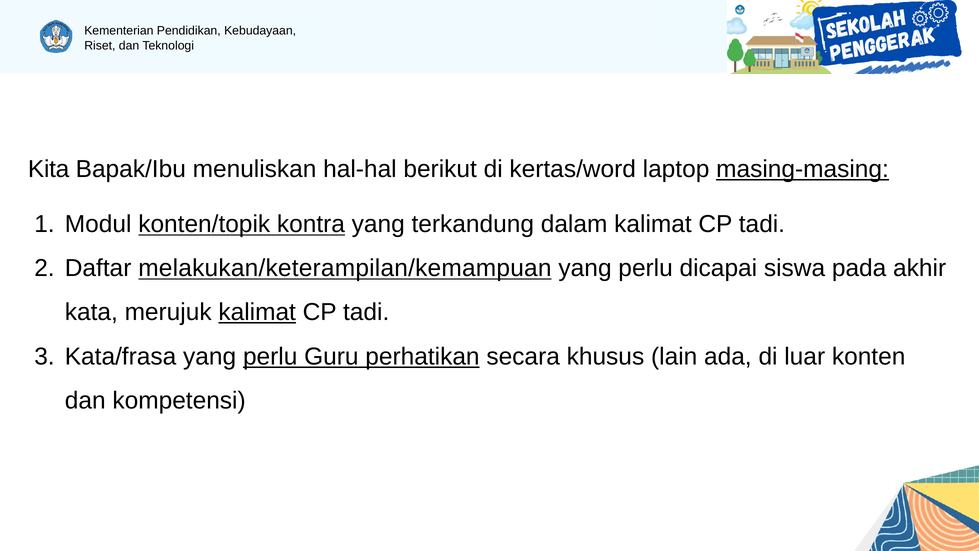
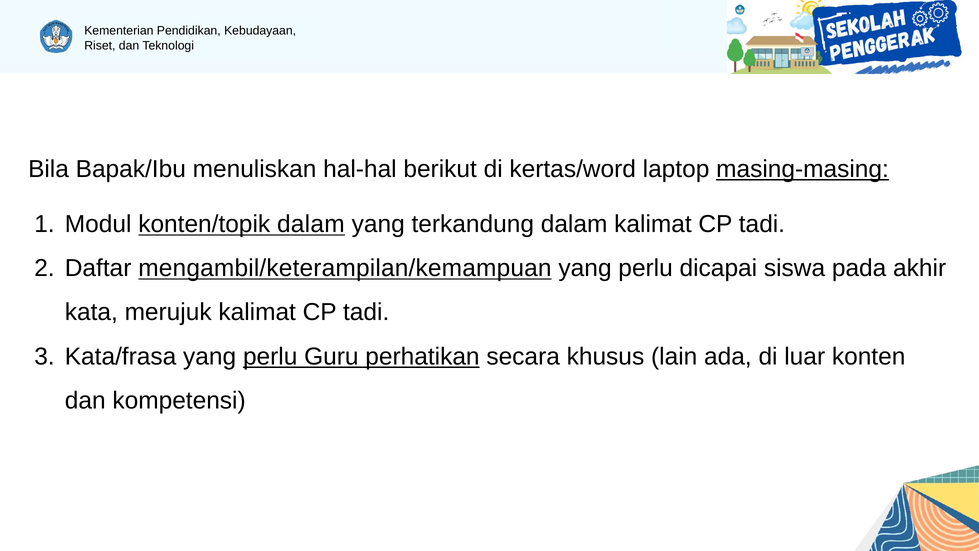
Kita: Kita -> Bila
konten/topik kontra: kontra -> dalam
melakukan/keterampilan/kemampuan: melakukan/keterampilan/kemampuan -> mengambil/keterampilan/kemampuan
kalimat at (257, 312) underline: present -> none
